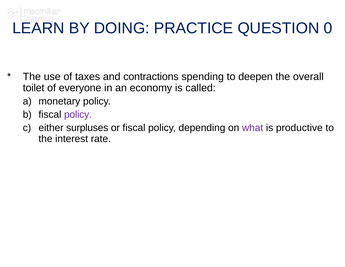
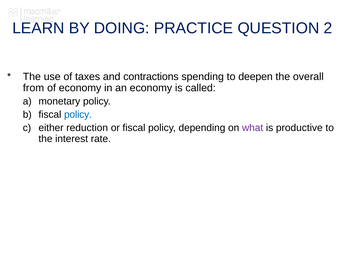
0: 0 -> 2
toilet: toilet -> from
of everyone: everyone -> economy
policy at (78, 114) colour: purple -> blue
surpluses: surpluses -> reduction
